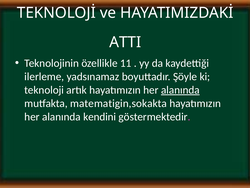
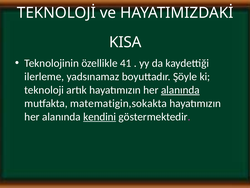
ATTI: ATTI -> KISA
11: 11 -> 41
kendini underline: none -> present
